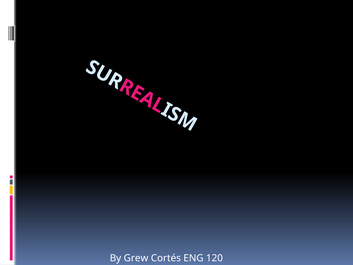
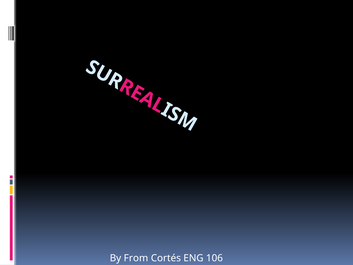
Grew: Grew -> From
120: 120 -> 106
